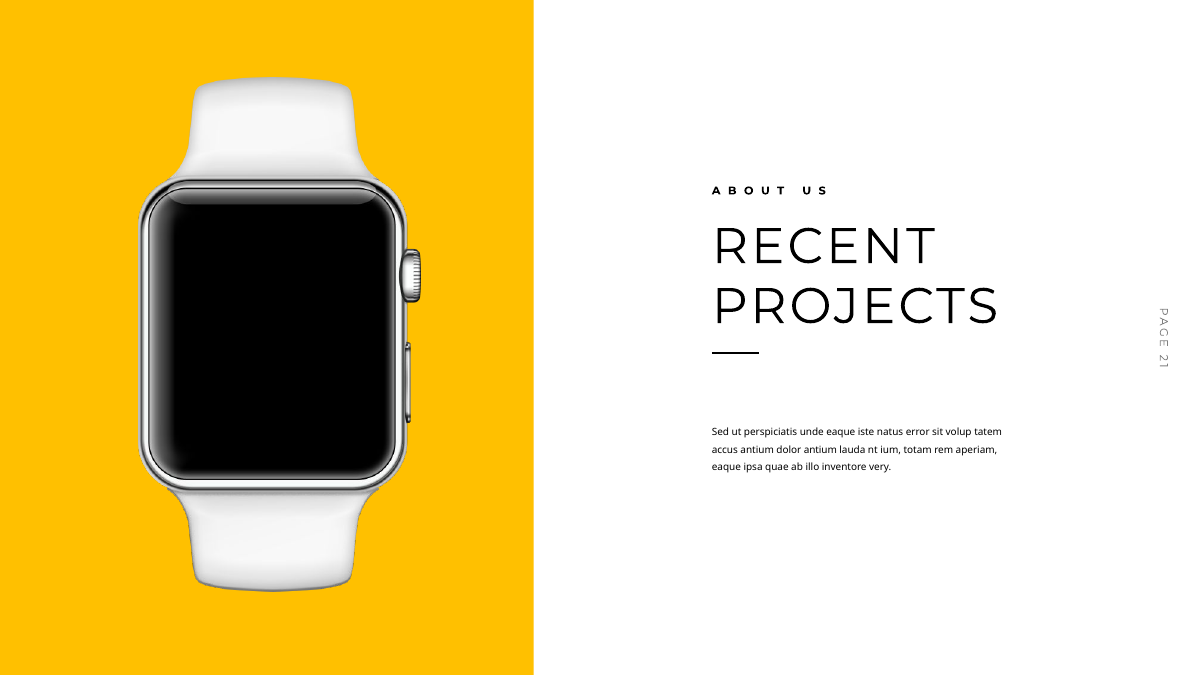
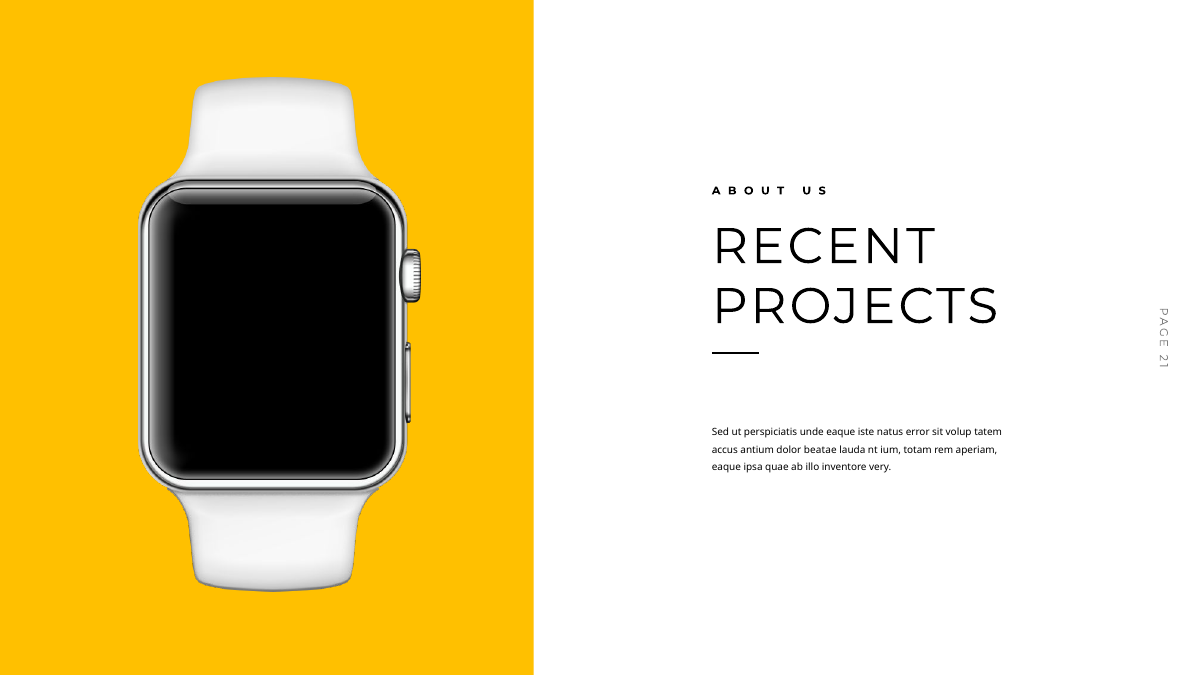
dolor antium: antium -> beatae
